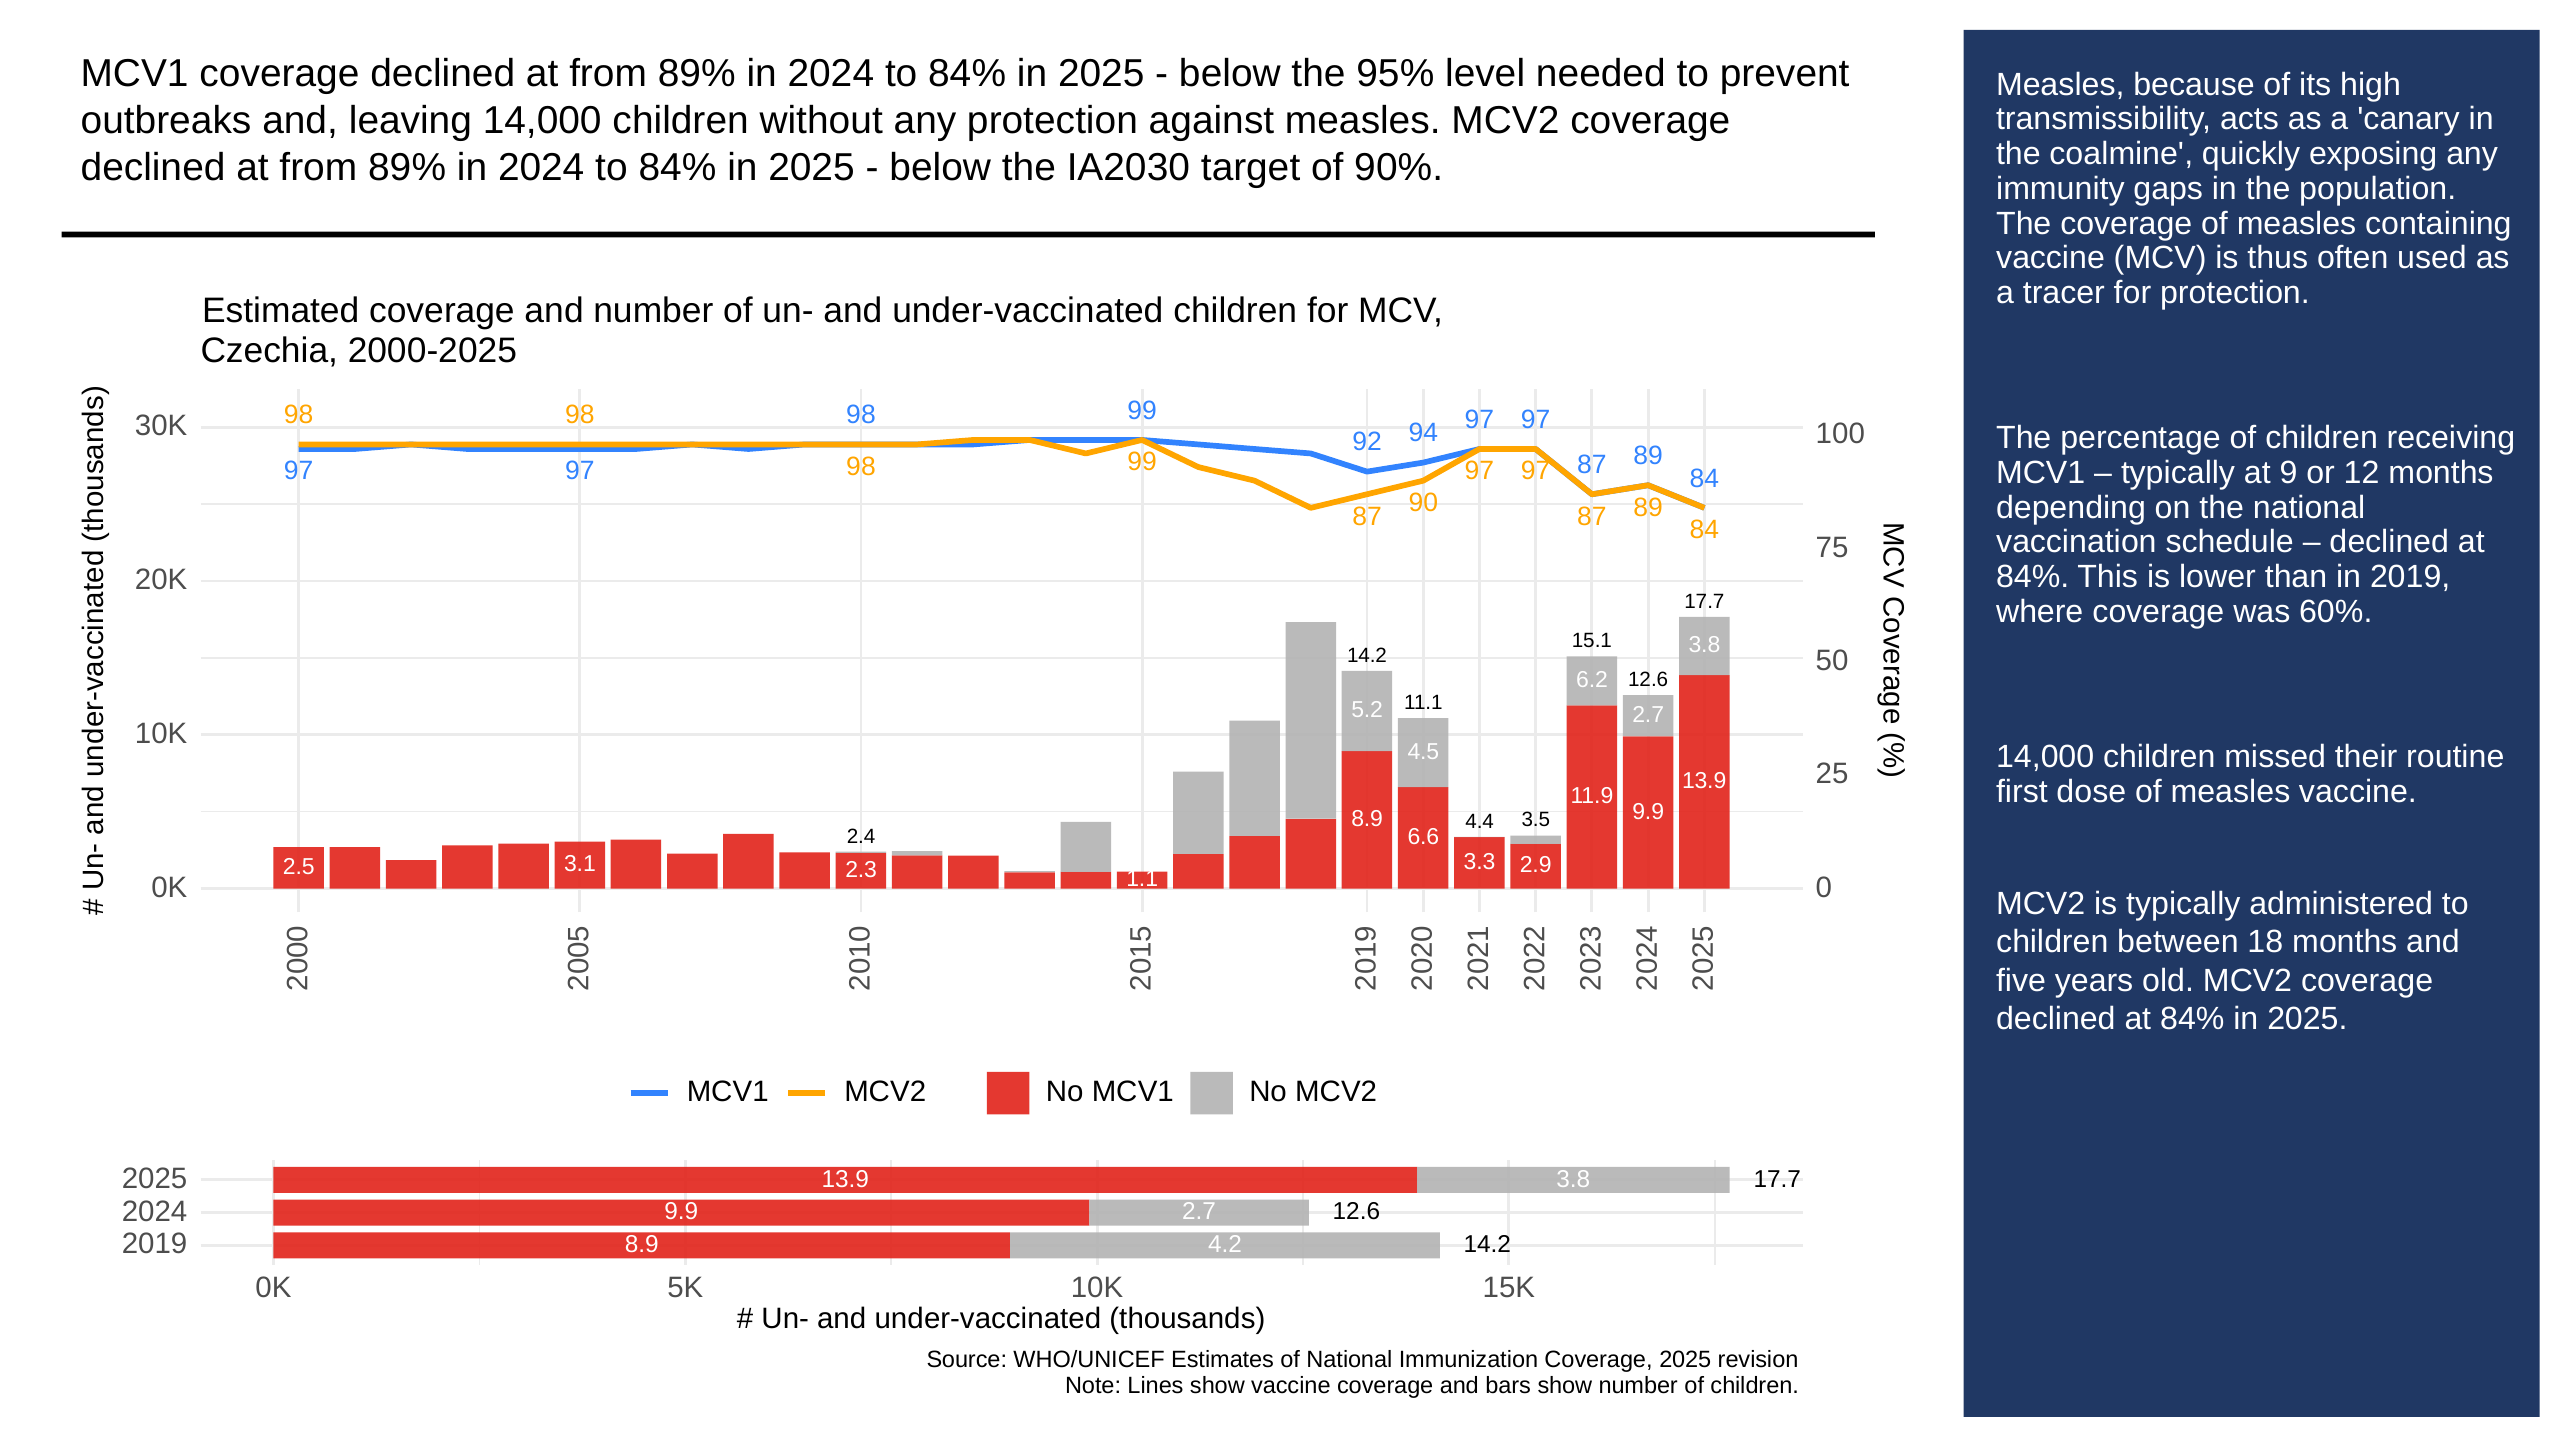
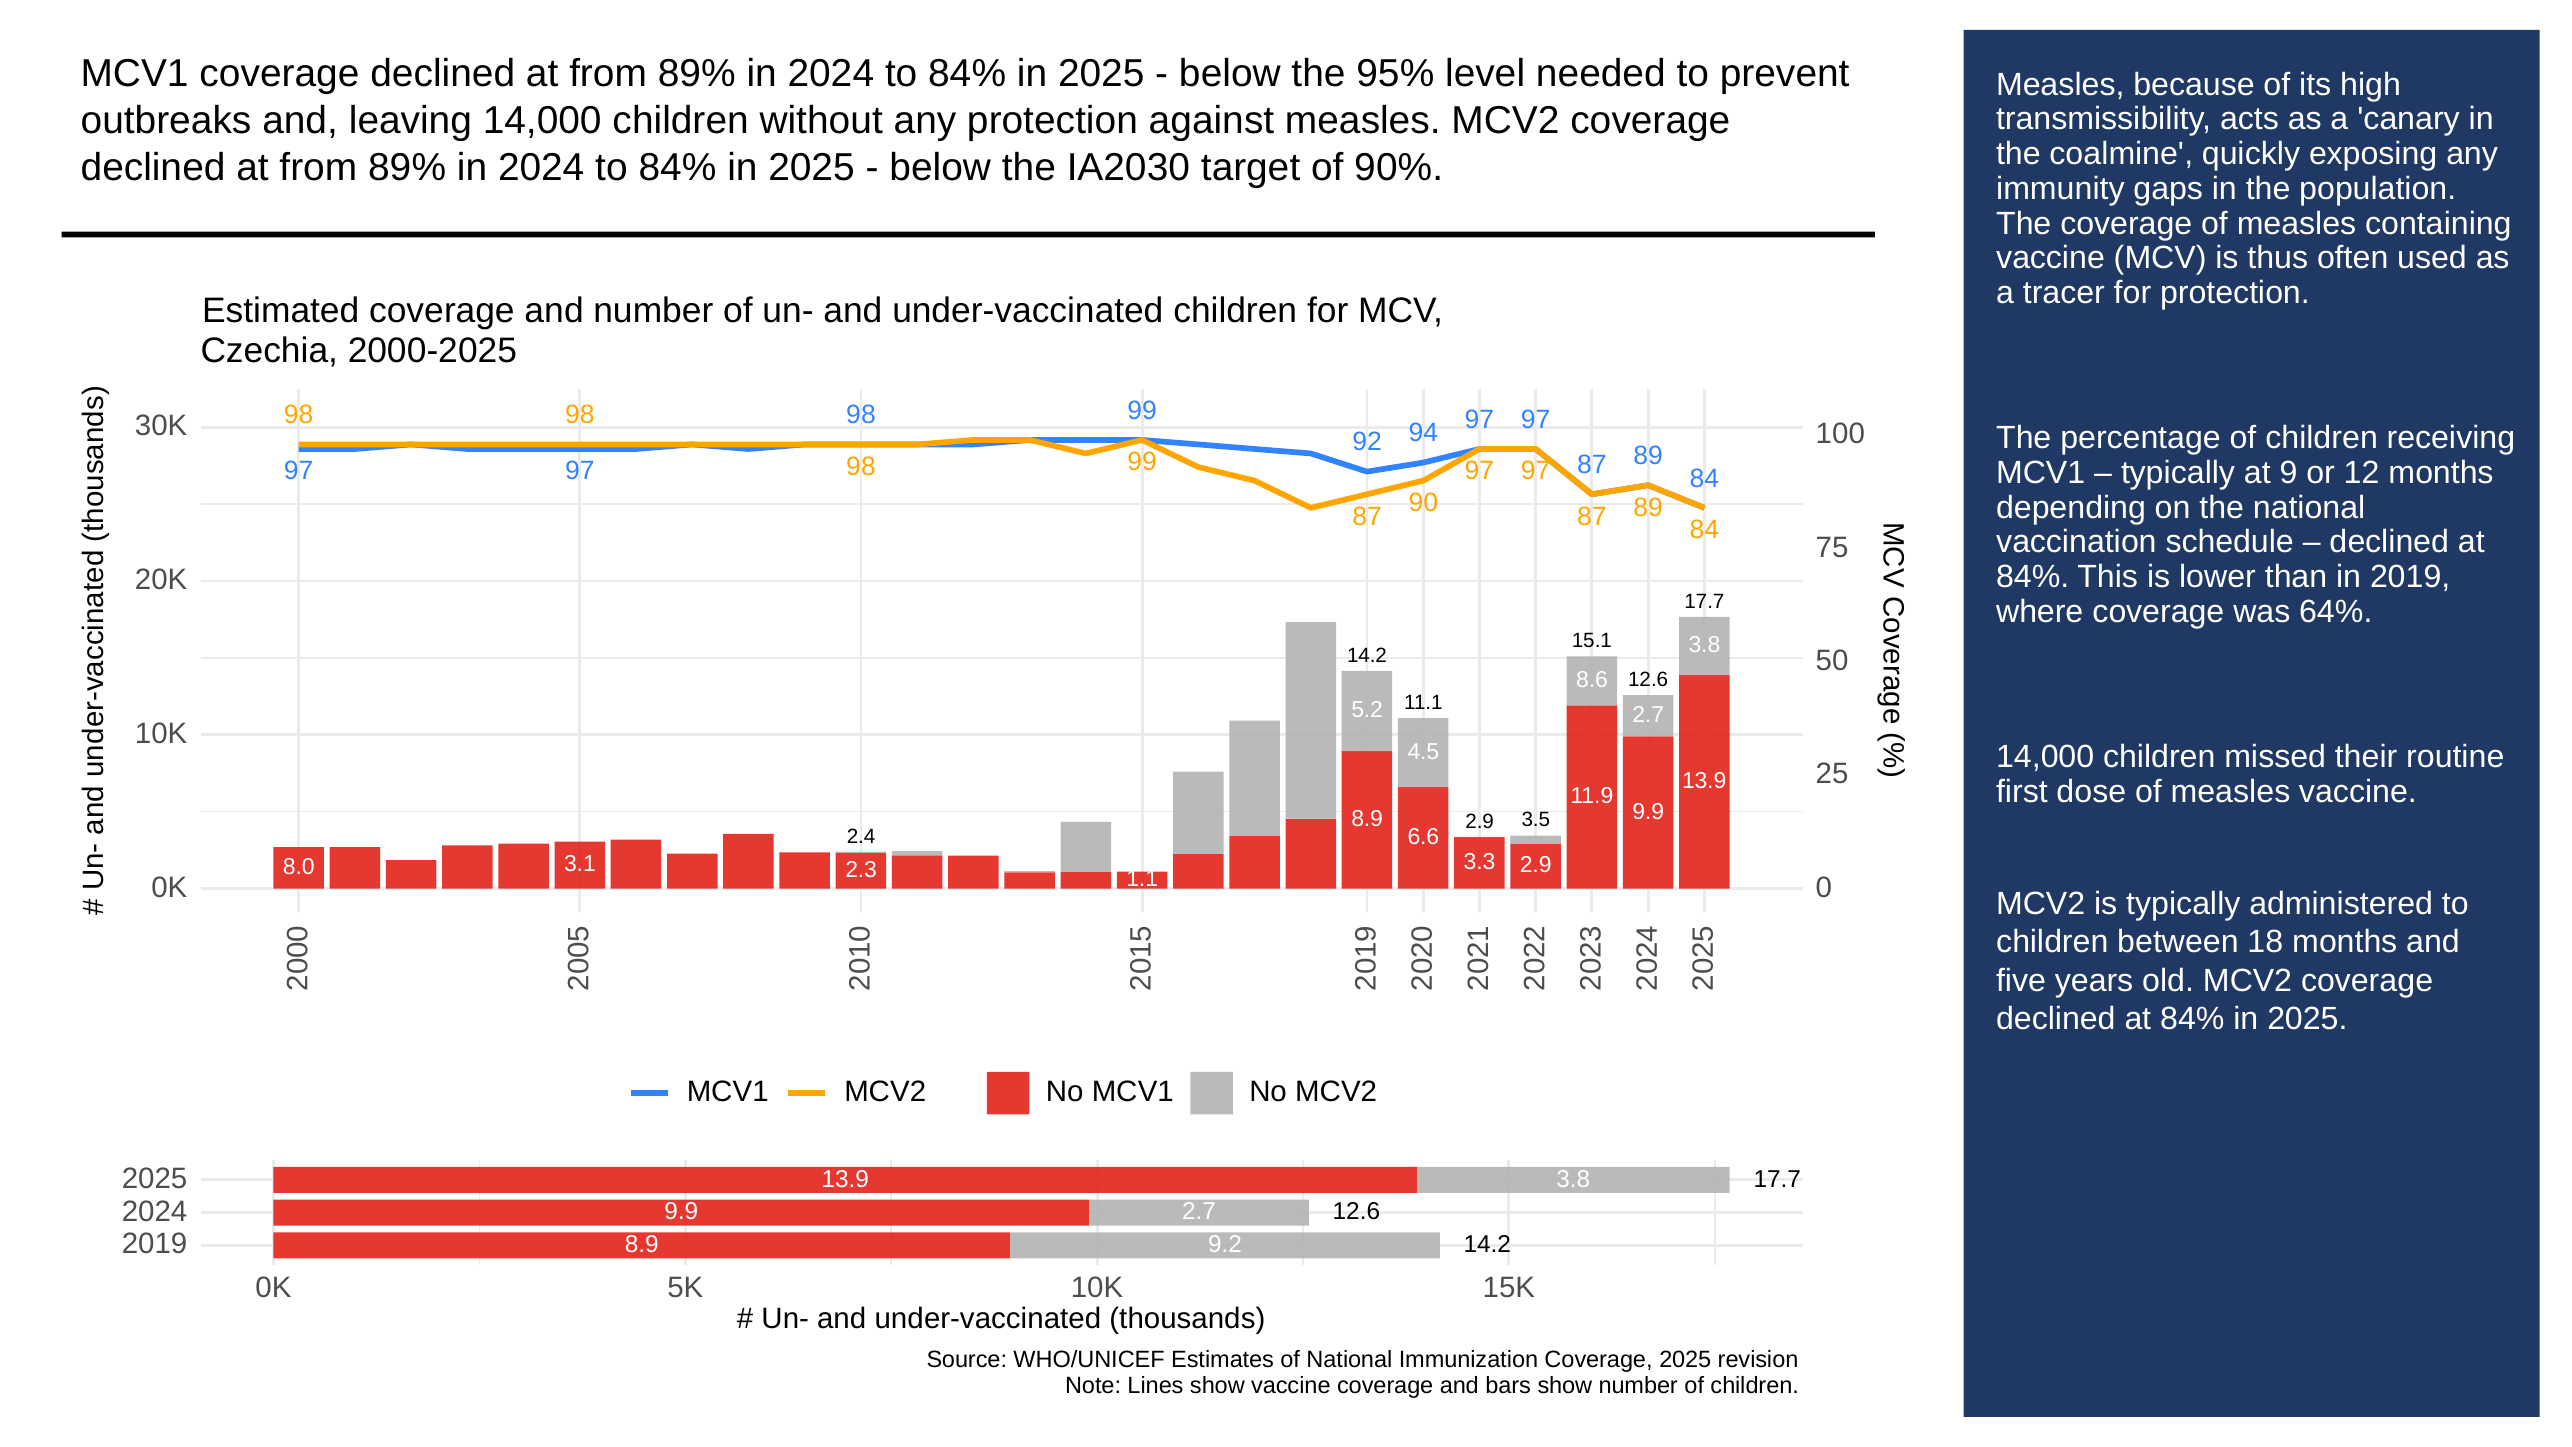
60%: 60% -> 64%
6.2: 6.2 -> 8.6
4.4 at (1480, 821): 4.4 -> 2.9
2.5: 2.5 -> 8.0
4.2: 4.2 -> 9.2
